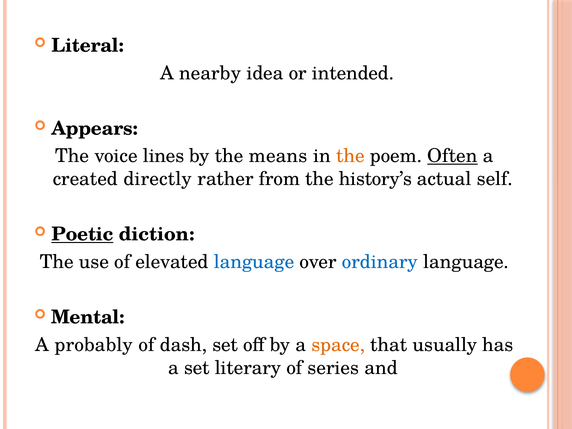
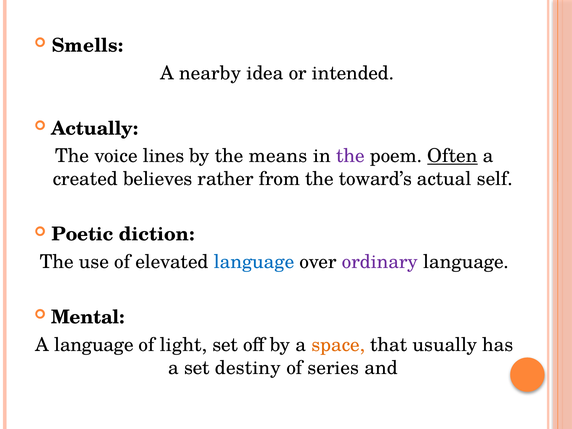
Literal: Literal -> Smells
Appears: Appears -> Actually
the at (350, 156) colour: orange -> purple
directly: directly -> believes
history’s: history’s -> toward’s
Poetic underline: present -> none
ordinary colour: blue -> purple
A probably: probably -> language
dash: dash -> light
literary: literary -> destiny
